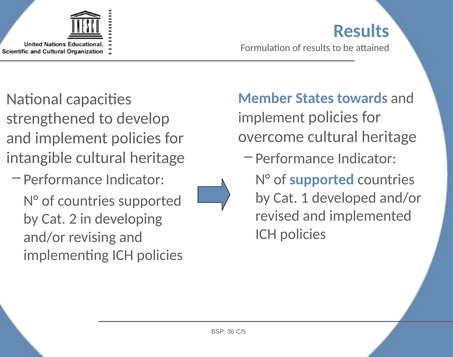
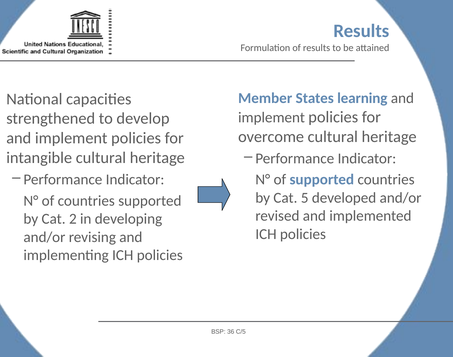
towards: towards -> learning
1: 1 -> 5
